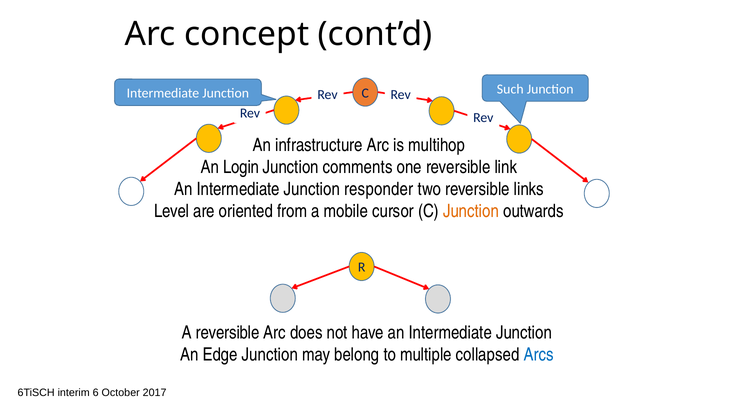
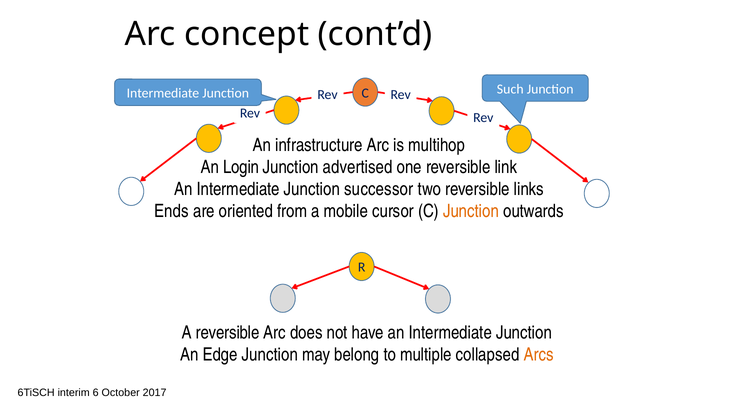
comments: comments -> advertised
responder: responder -> successor
Level: Level -> Ends
Arcs colour: blue -> orange
